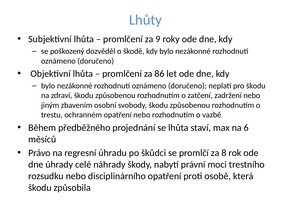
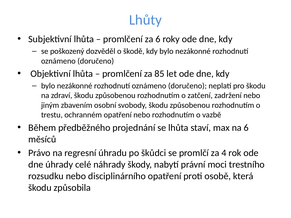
za 9: 9 -> 6
86: 86 -> 85
8: 8 -> 4
